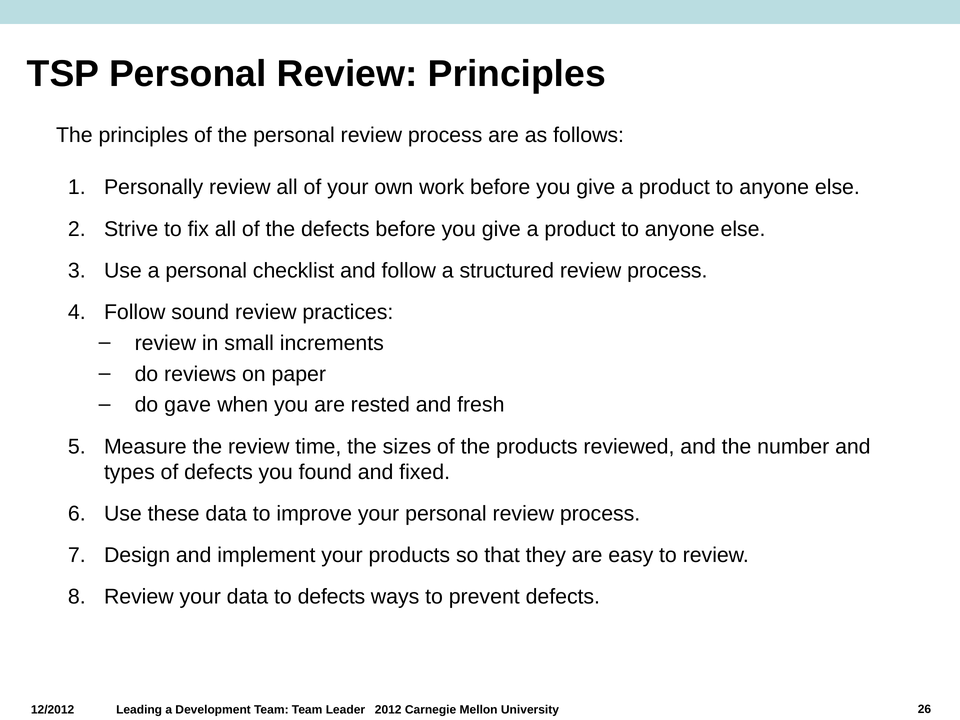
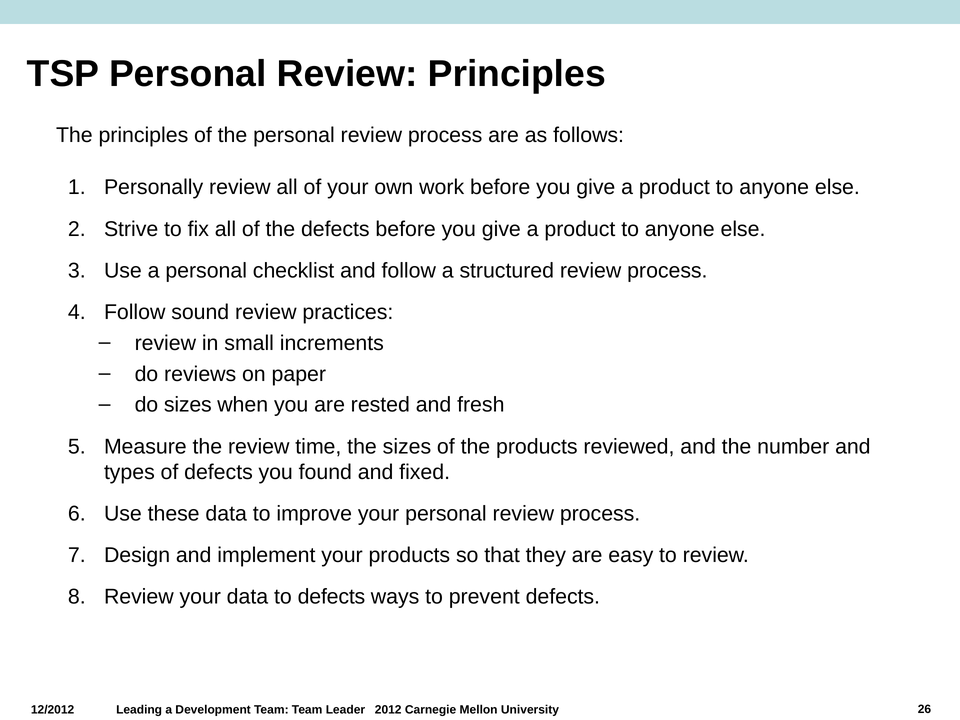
do gave: gave -> sizes
